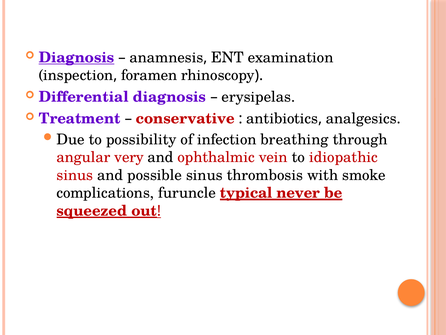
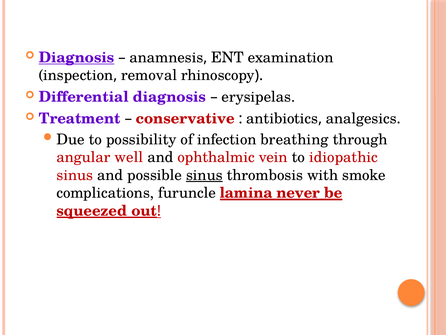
foramen: foramen -> removal
very: very -> well
sinus at (204, 175) underline: none -> present
typical: typical -> lamina
